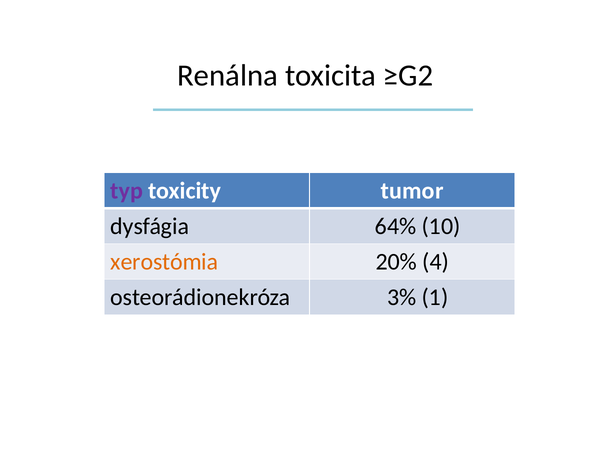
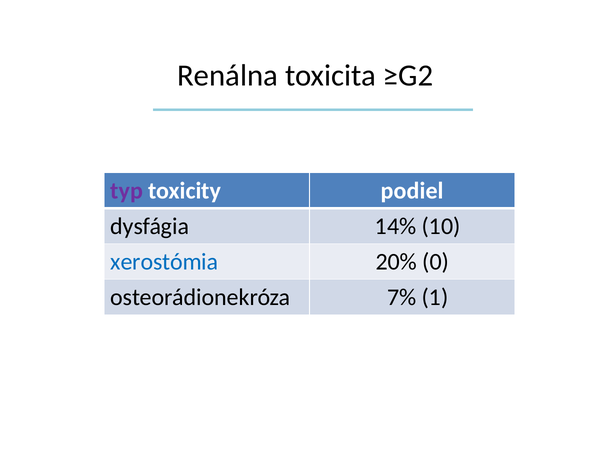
tumor: tumor -> podiel
64%: 64% -> 14%
xerostómia colour: orange -> blue
4: 4 -> 0
3%: 3% -> 7%
